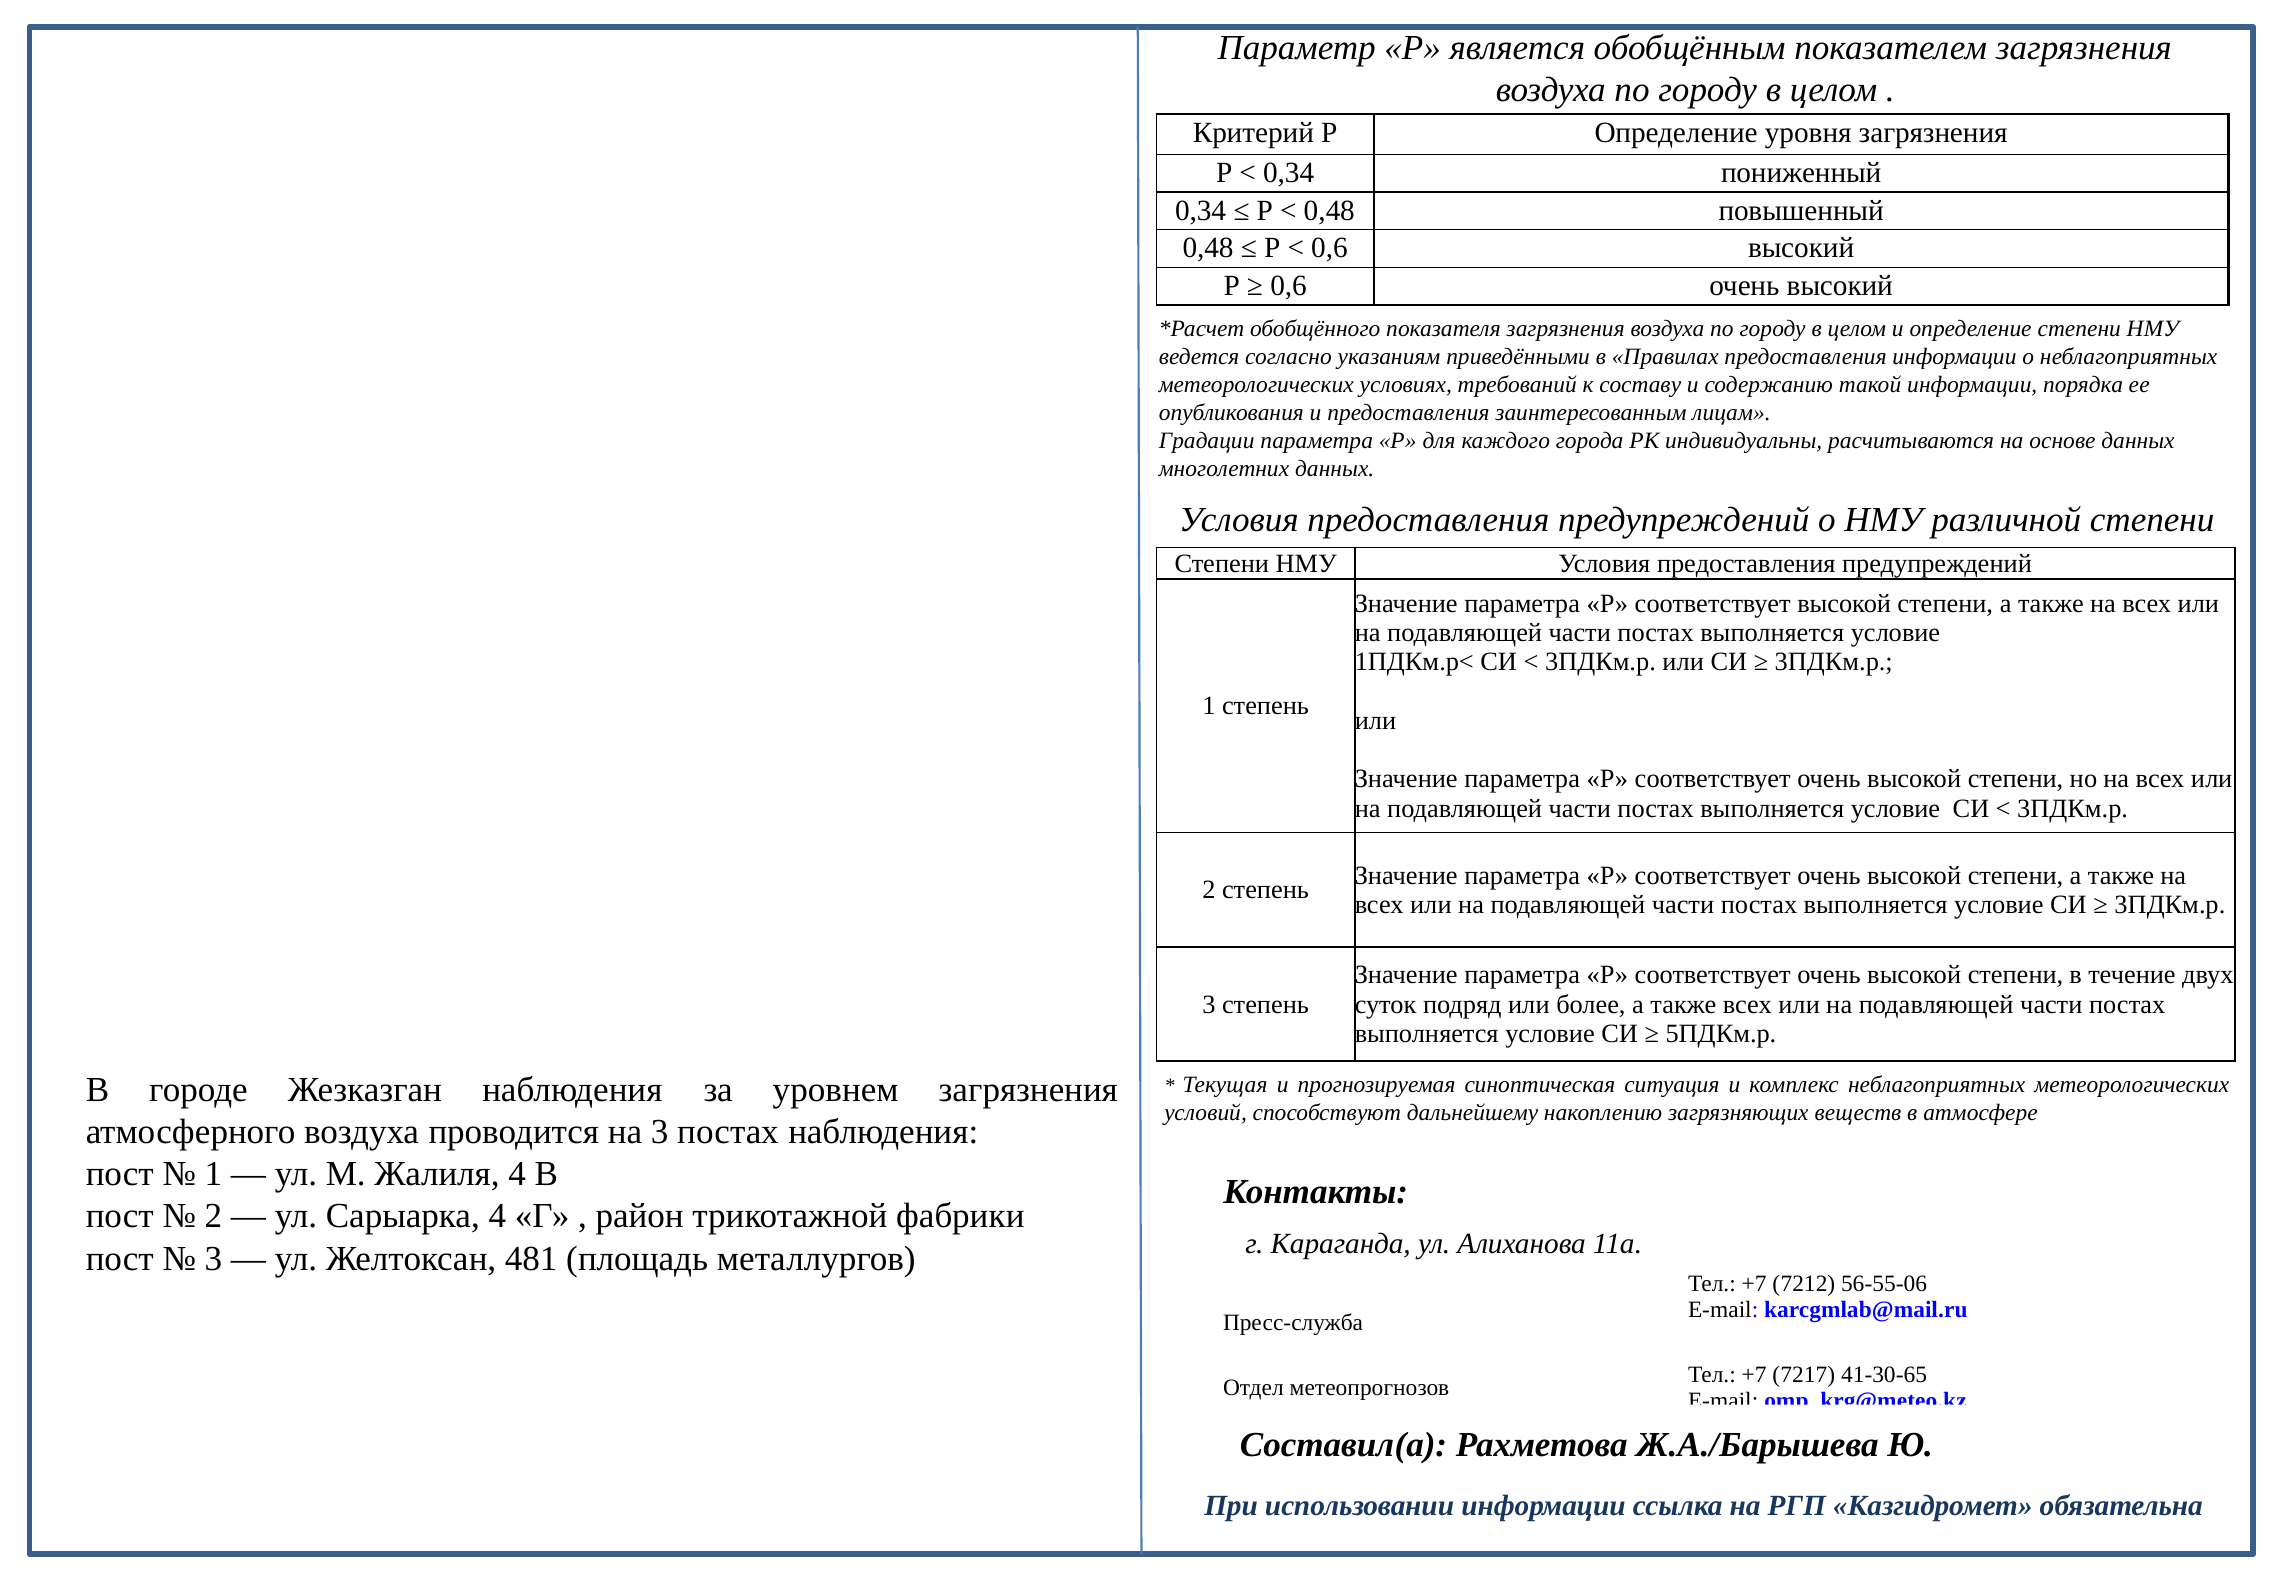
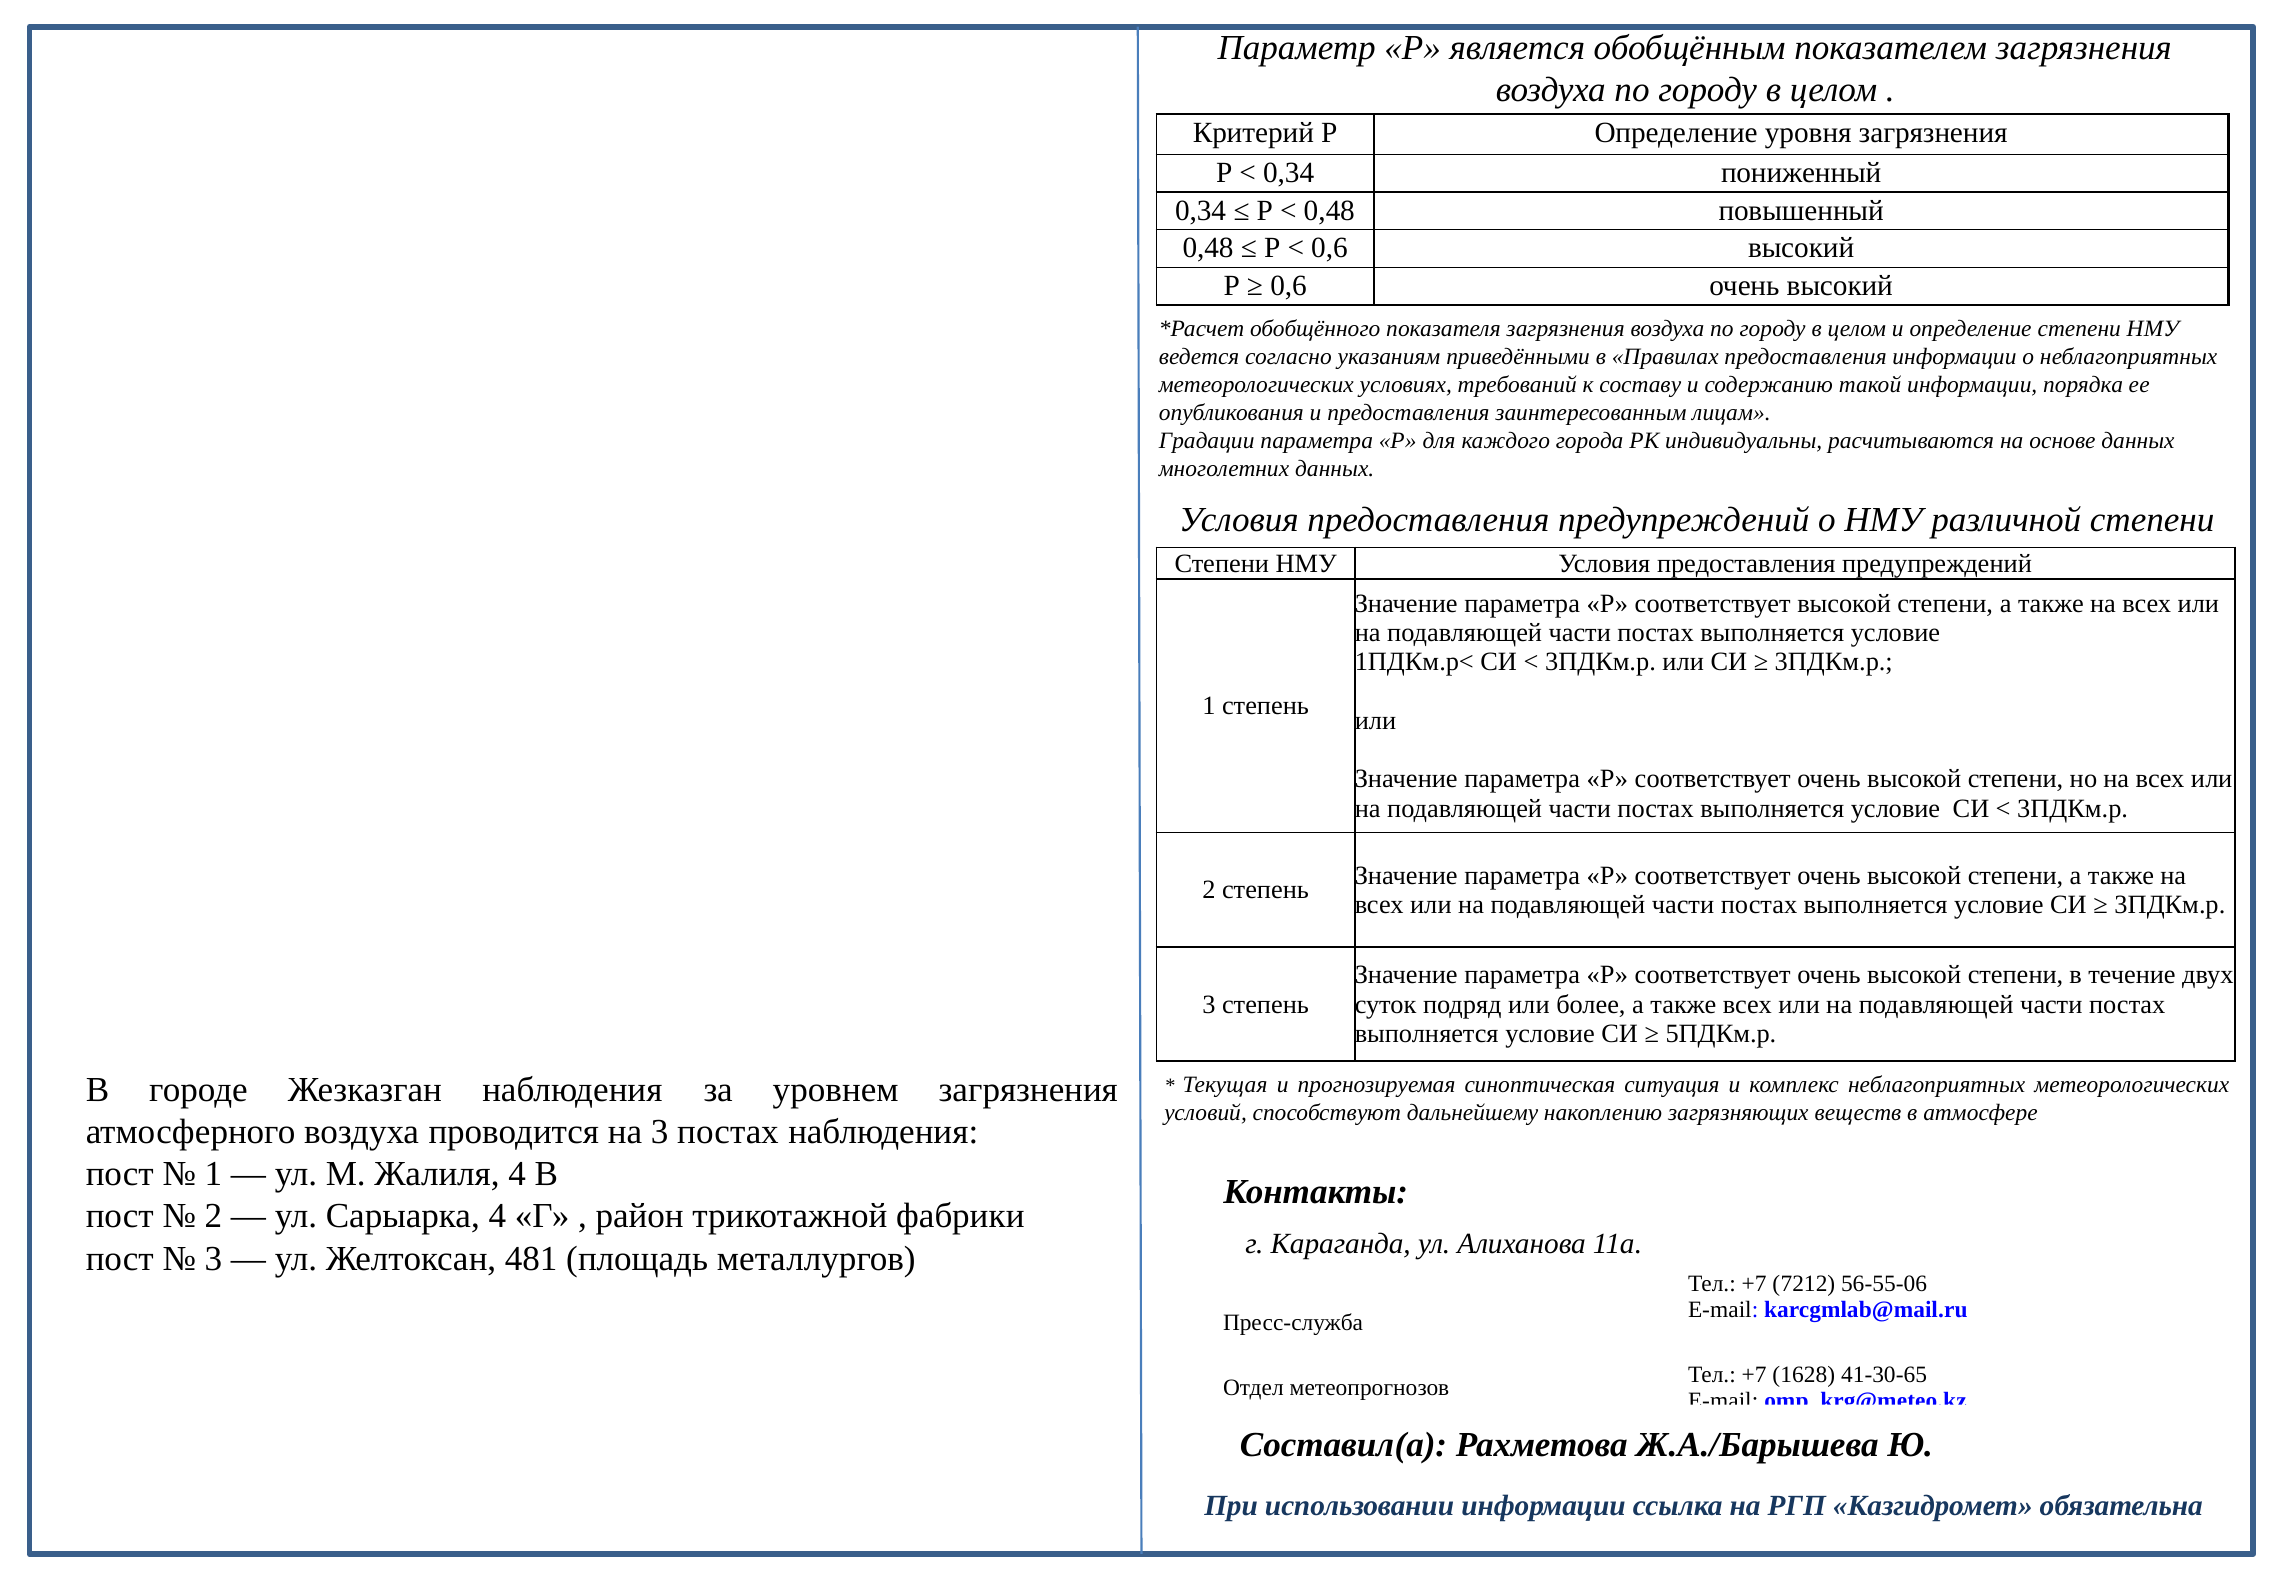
7217: 7217 -> 1628
